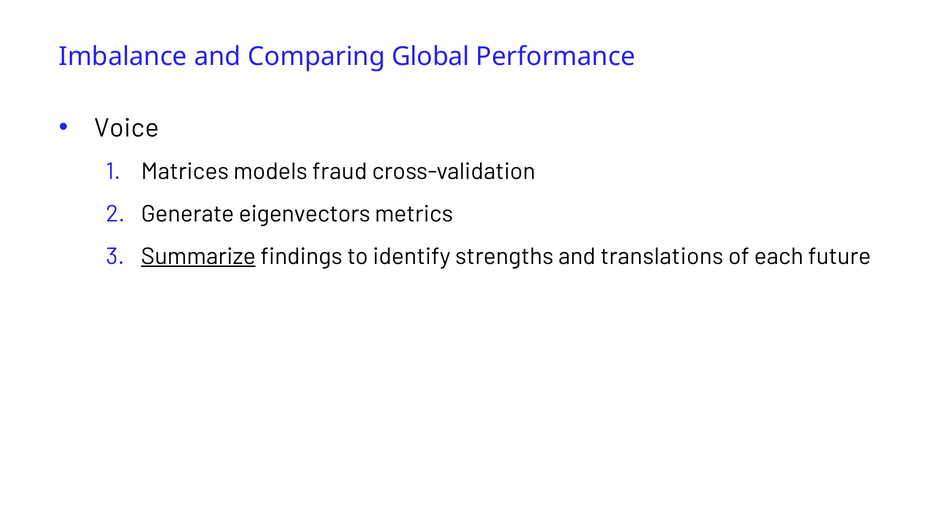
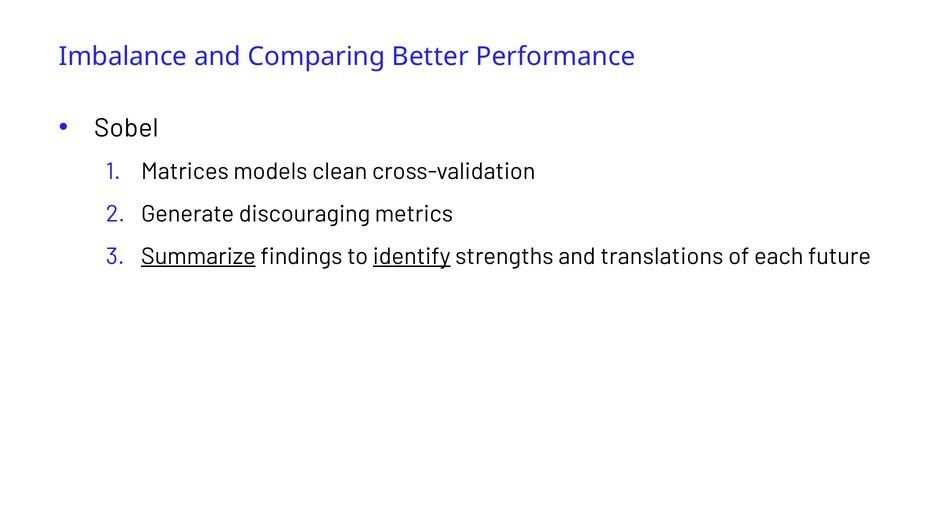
Global: Global -> Better
Voice: Voice -> Sobel
fraud: fraud -> clean
eigenvectors: eigenvectors -> discouraging
identify underline: none -> present
